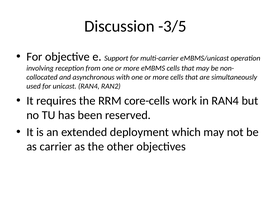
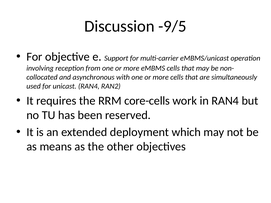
-3/5: -3/5 -> -9/5
carrier: carrier -> means
